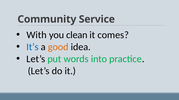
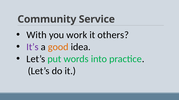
clean: clean -> work
comes: comes -> others
It’s colour: blue -> purple
